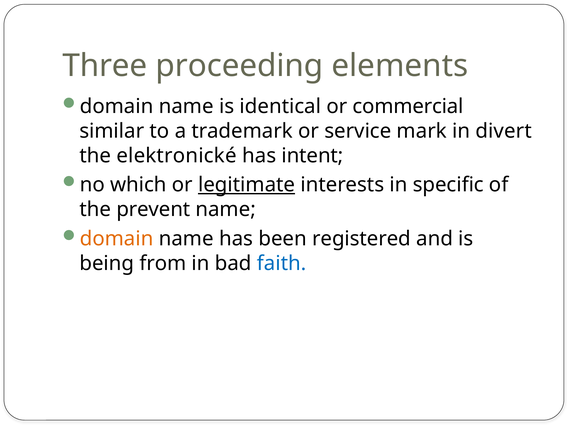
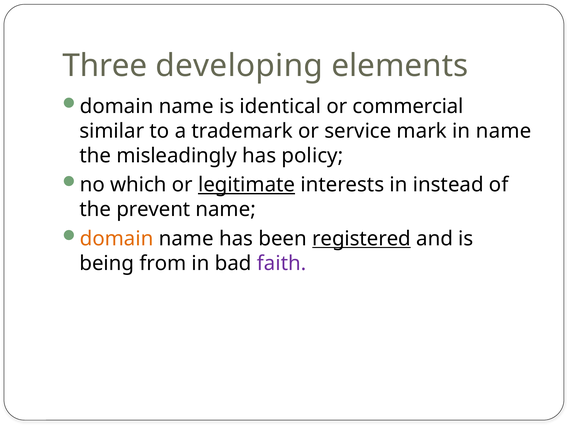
proceeding: proceeding -> developing
in divert: divert -> name
elektronické: elektronické -> misleadingly
intent: intent -> policy
specific: specific -> instead
registered underline: none -> present
faith colour: blue -> purple
